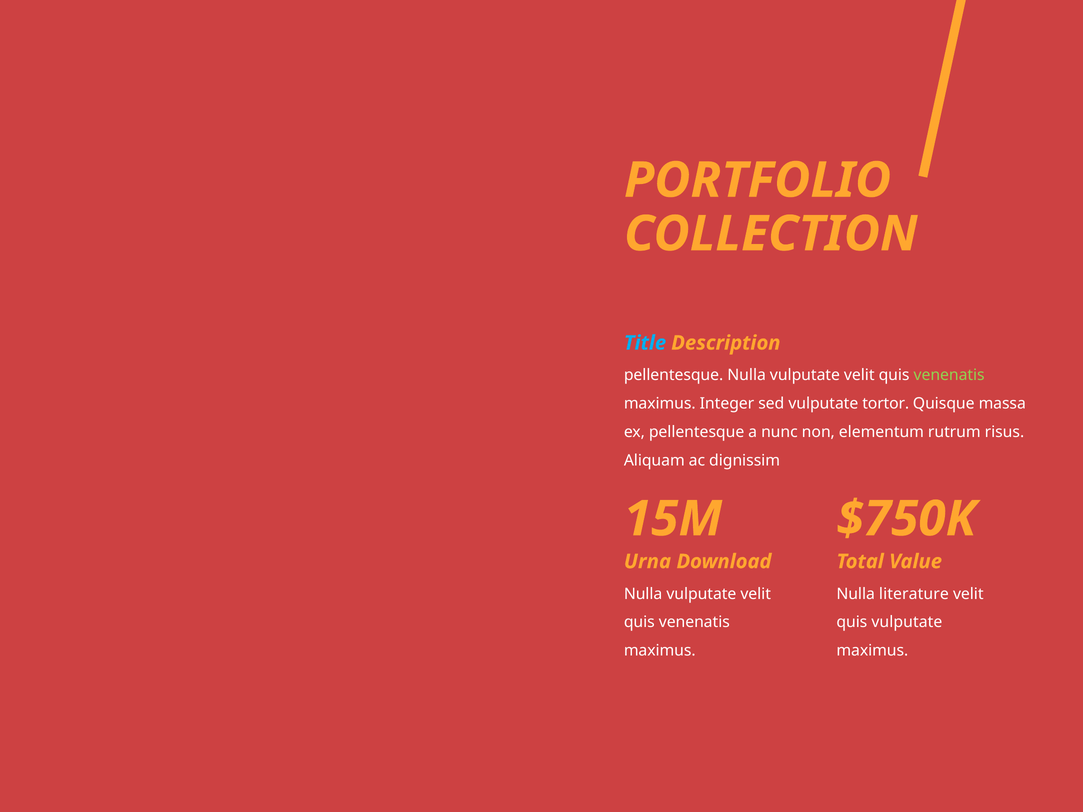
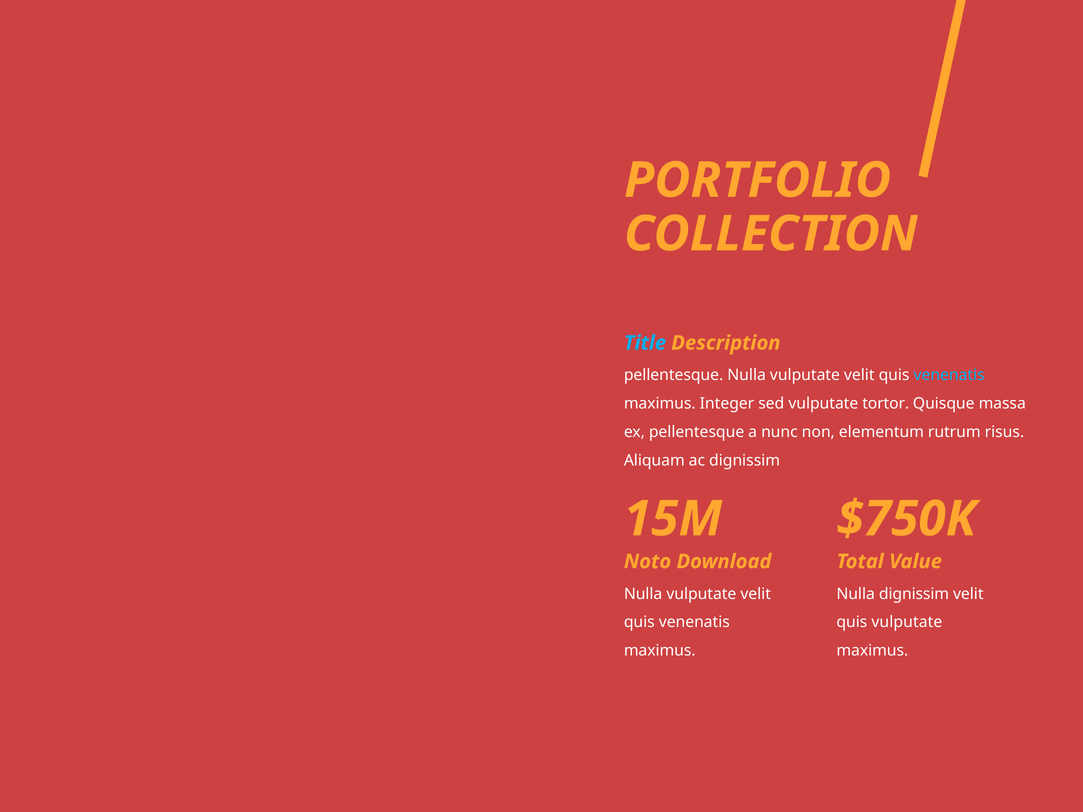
venenatis at (949, 375) colour: light green -> light blue
Urna: Urna -> Noto
Nulla literature: literature -> dignissim
